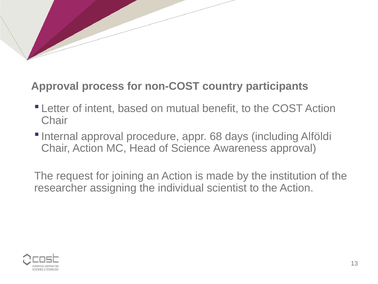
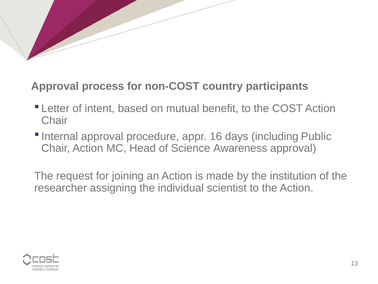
68: 68 -> 16
Alföldi: Alföldi -> Public
